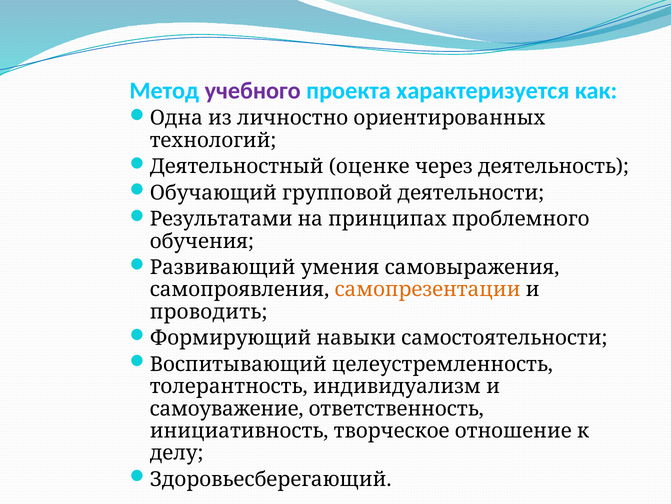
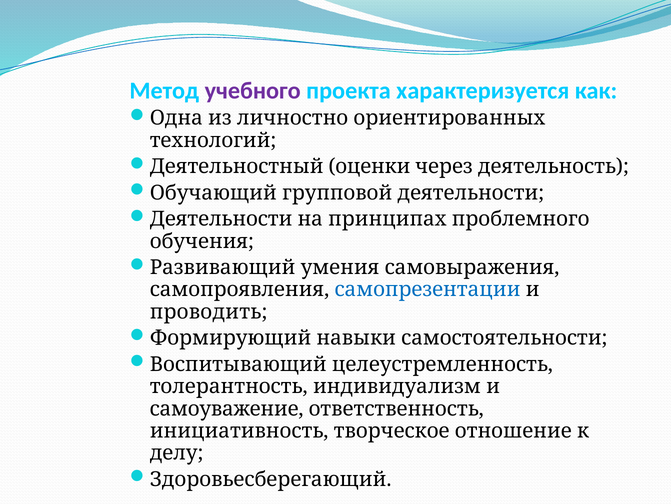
оценке: оценке -> оценки
Результатами at (221, 219): Результатами -> Деятельности
самопрезентации colour: orange -> blue
